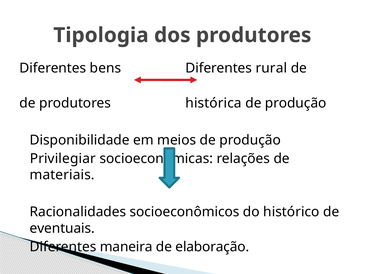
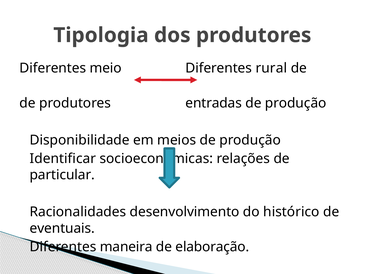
bens: bens -> meio
histórica: histórica -> entradas
Privilegiar: Privilegiar -> Identificar
materiais: materiais -> particular
socioeconômicos: socioeconômicos -> desenvolvimento
